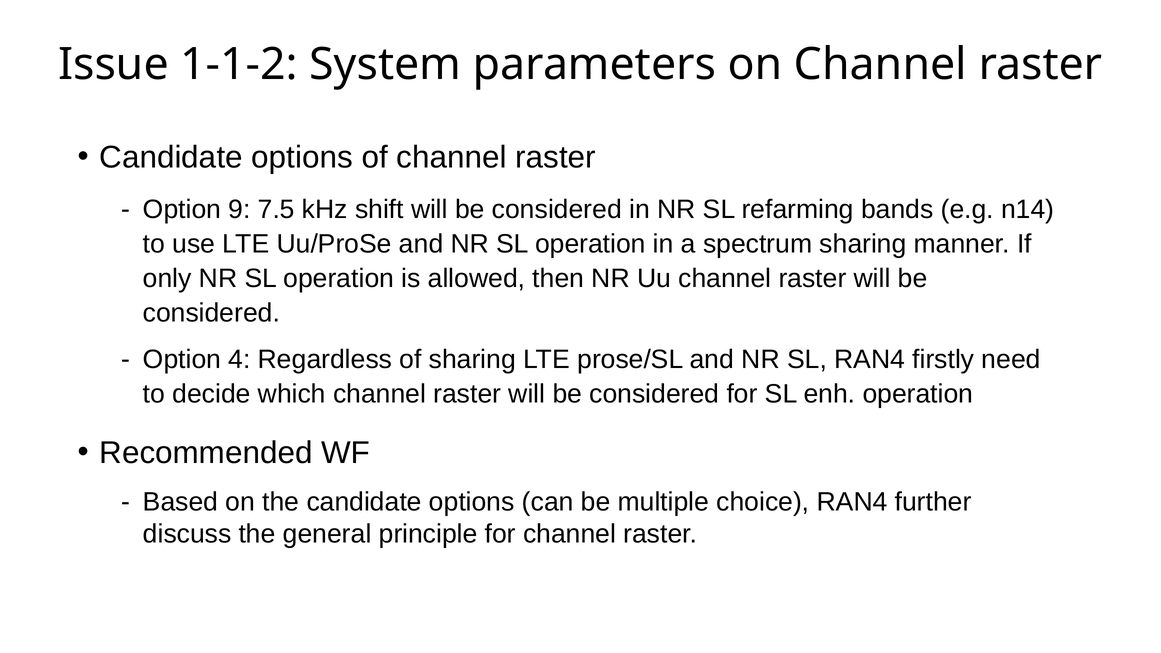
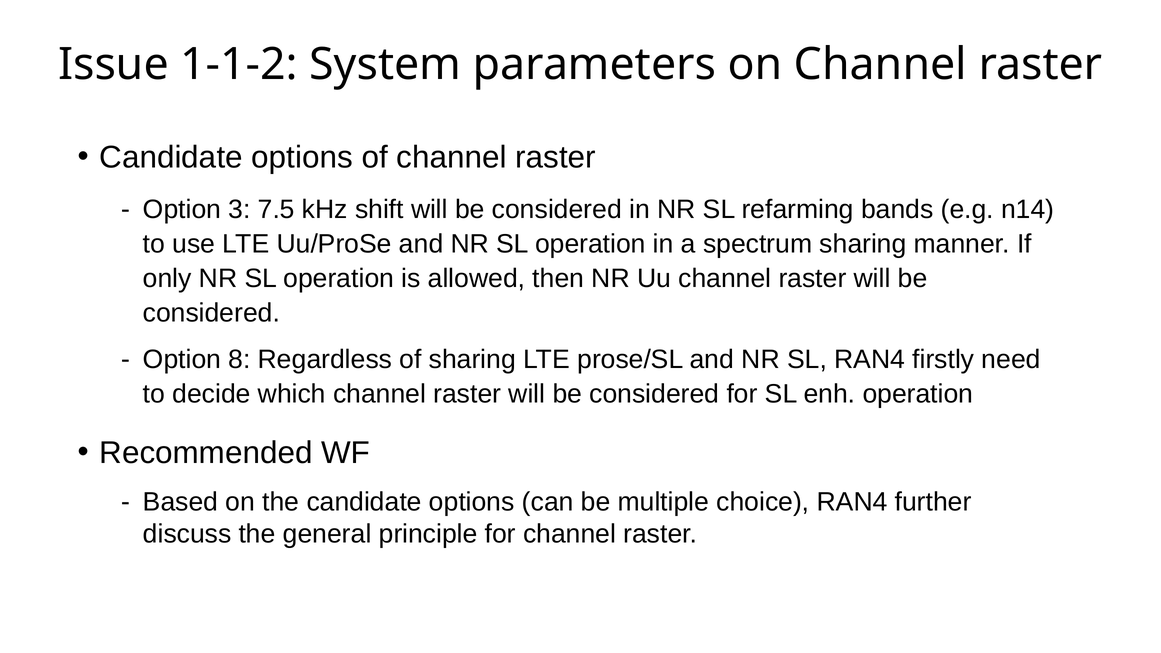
9: 9 -> 3
4: 4 -> 8
